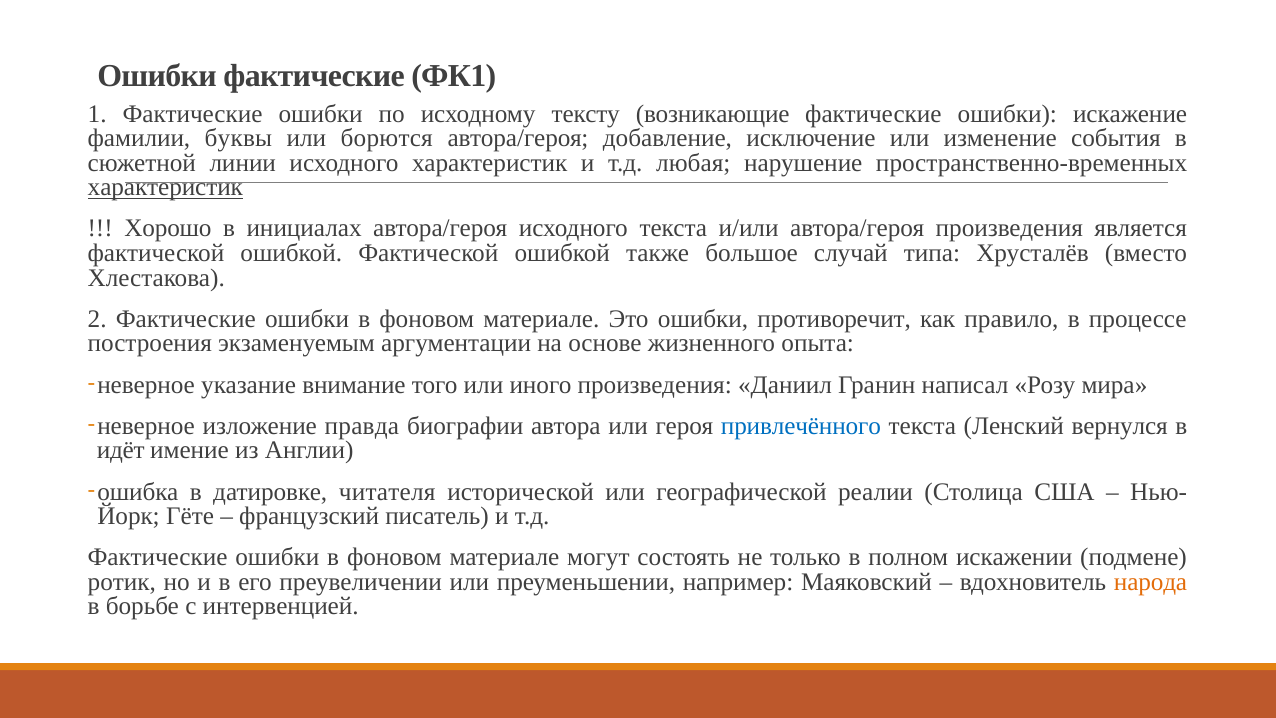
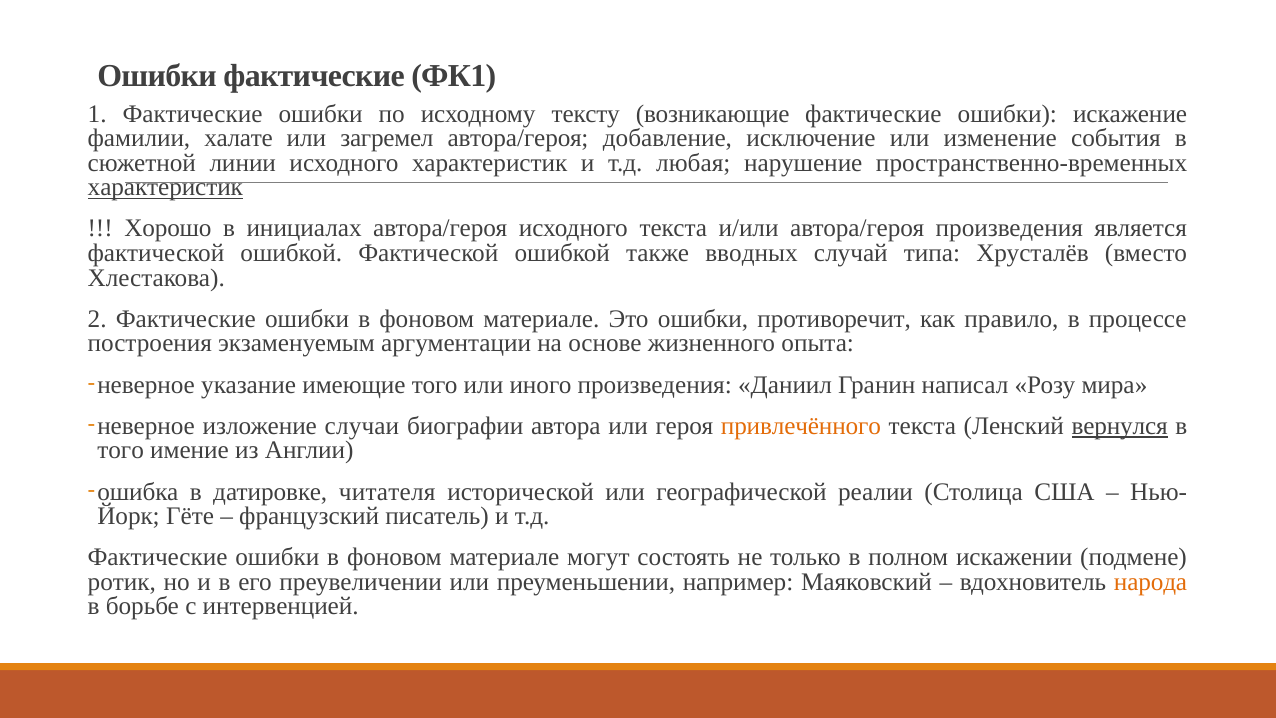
буквы: буквы -> халате
борются: борются -> загремел
большое: большое -> вводных
внимание: внимание -> имеющие
правда: правда -> случаи
привлечённого colour: blue -> orange
вернулся underline: none -> present
идёт at (121, 450): идёт -> того
